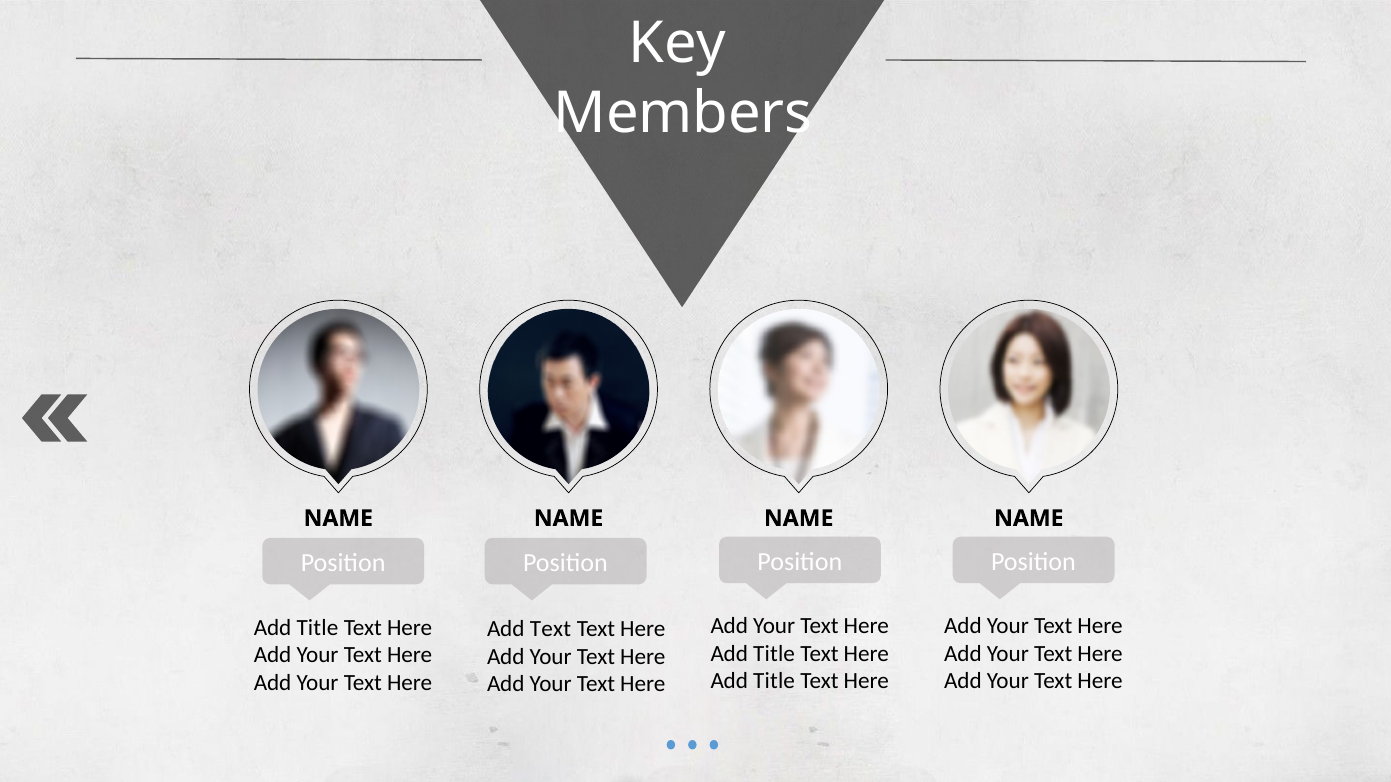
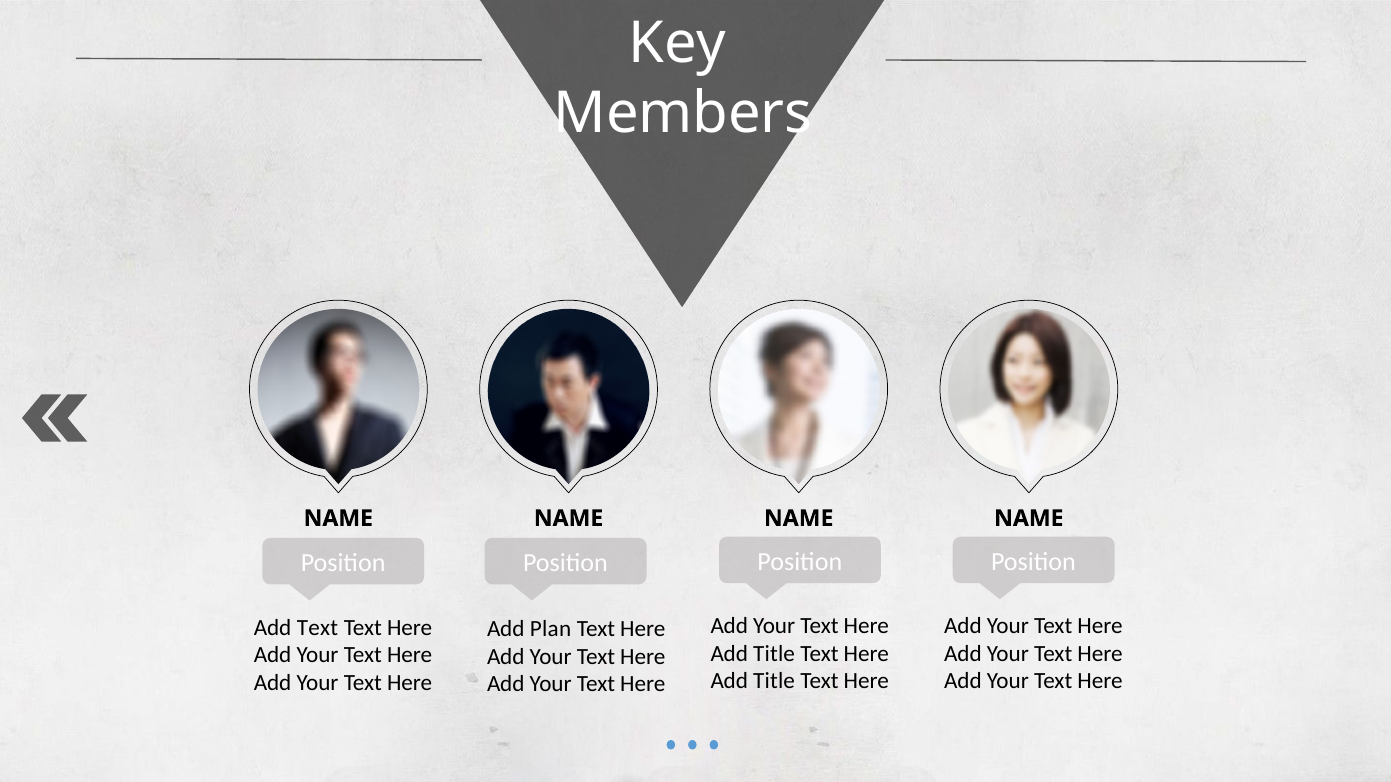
Title at (317, 628): Title -> Text
Add Text: Text -> Plan
